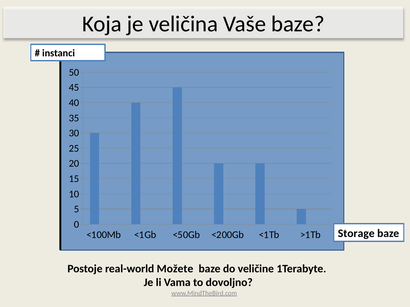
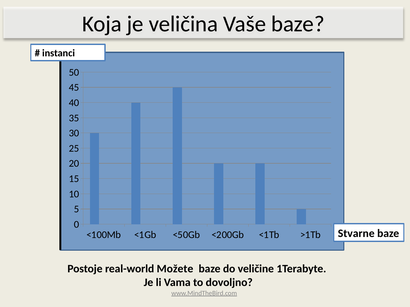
Storage: Storage -> Stvarne
